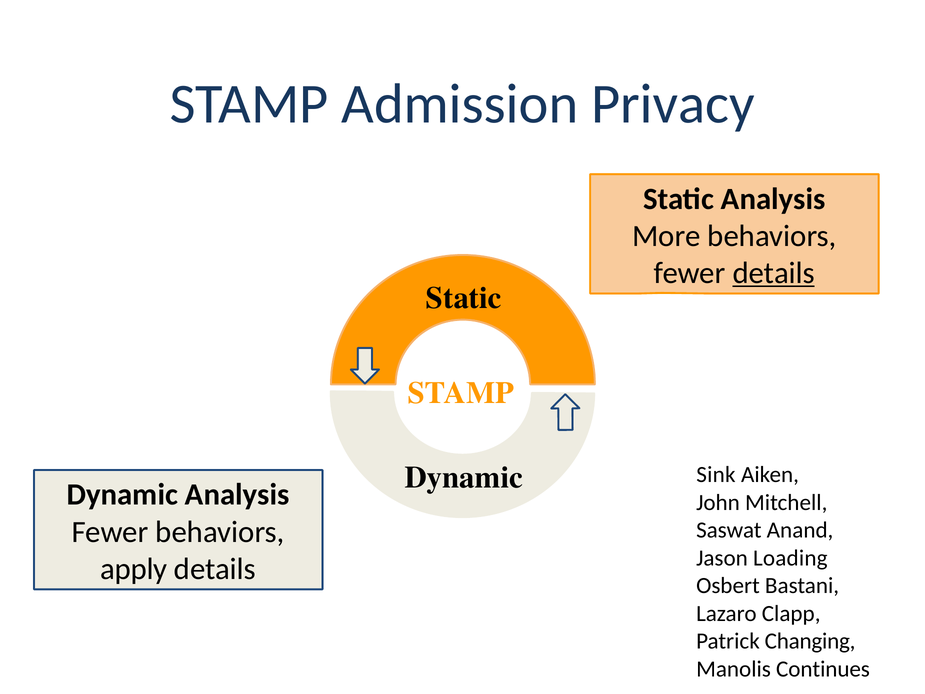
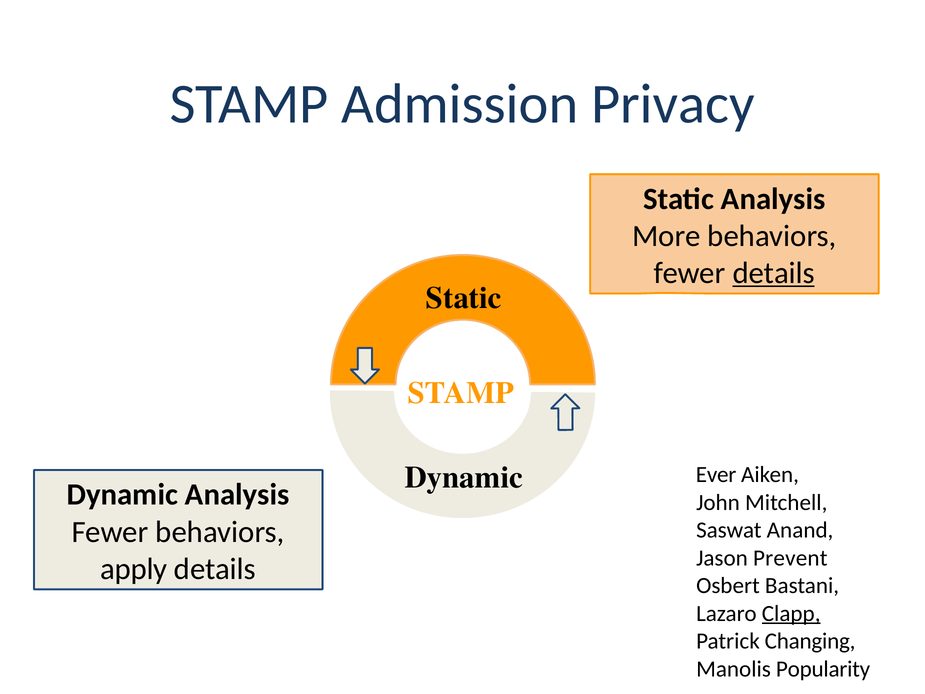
Sink: Sink -> Ever
Loading: Loading -> Prevent
Clapp underline: none -> present
Continues: Continues -> Popularity
